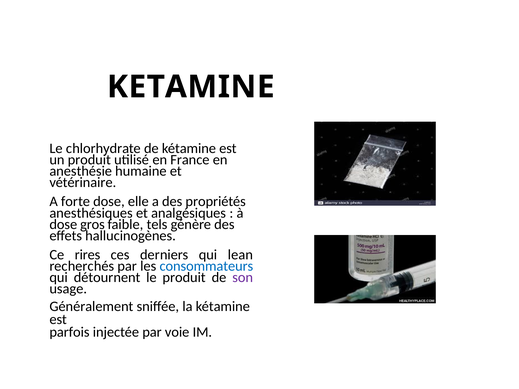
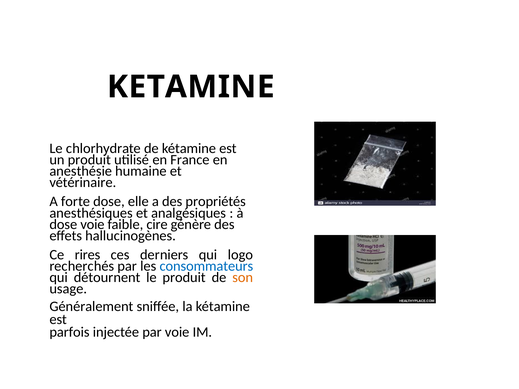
dose gros: gros -> voie
tels: tels -> cire
lean: lean -> logo
son colour: purple -> orange
